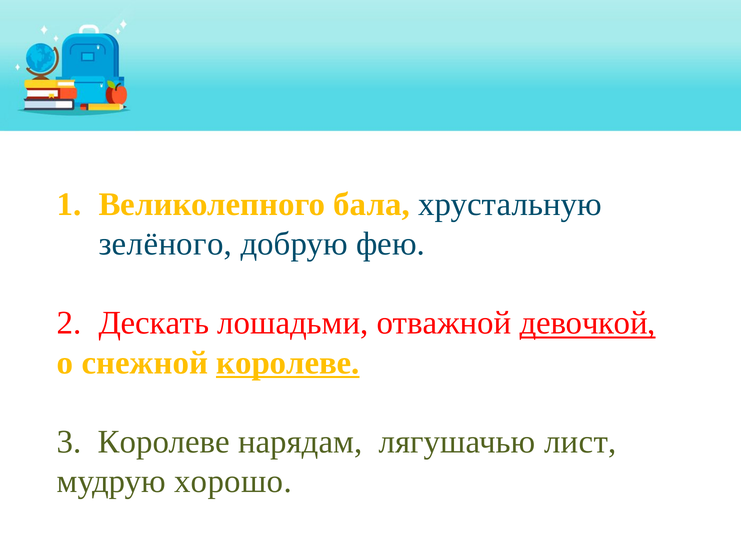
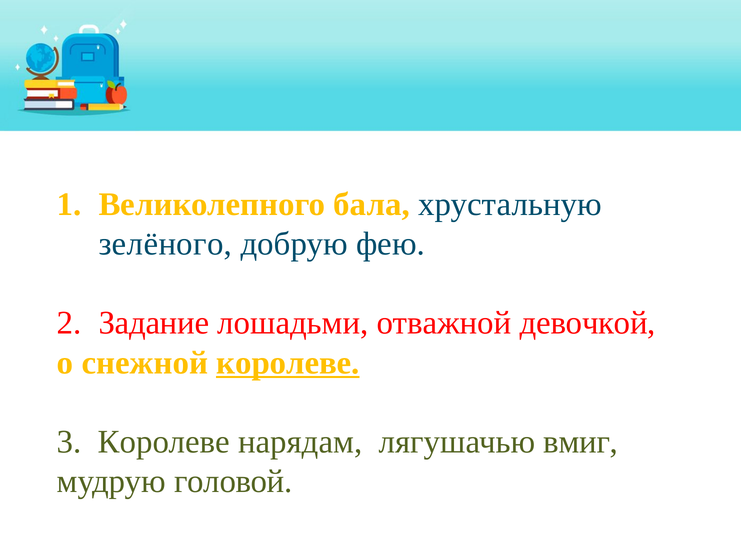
Дескать: Дескать -> Задание
девочкой underline: present -> none
лист: лист -> вмиг
хорошо: хорошо -> головой
